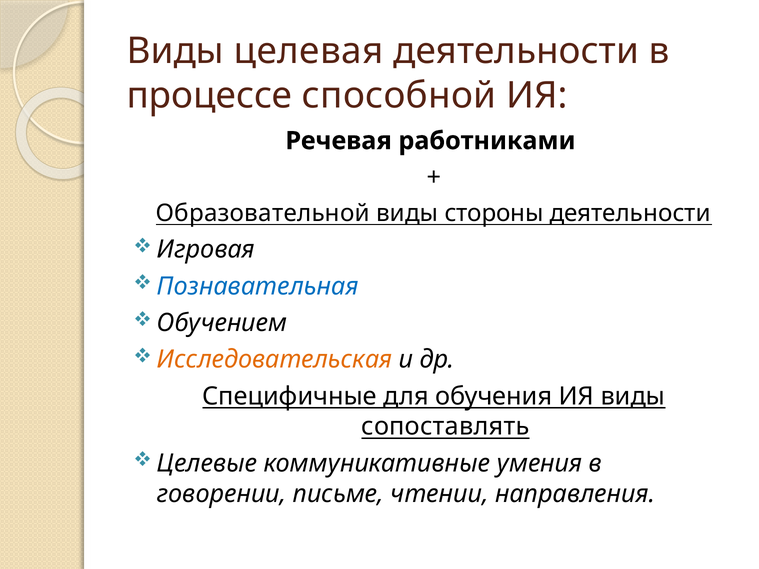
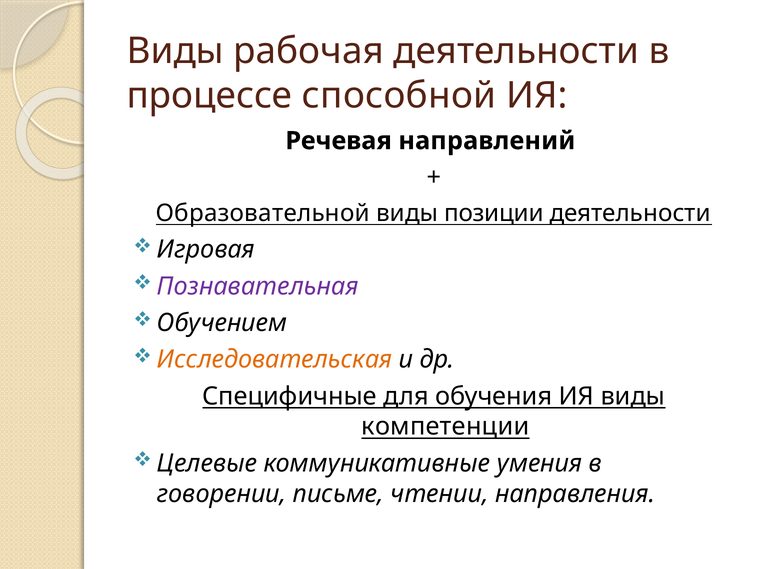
целевая: целевая -> рабочая
работниками: работниками -> направлений
стороны: стороны -> позиции
Познавательная colour: blue -> purple
сопоставлять: сопоставлять -> компетенции
